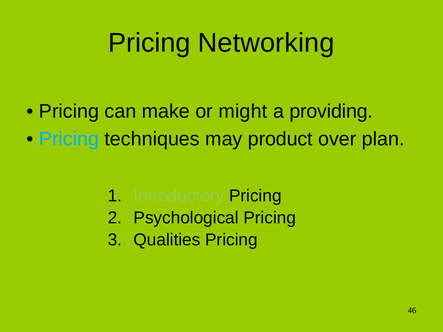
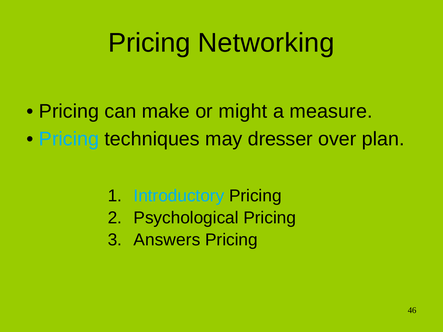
providing: providing -> measure
product: product -> dresser
Introductory colour: light green -> light blue
Qualities: Qualities -> Answers
